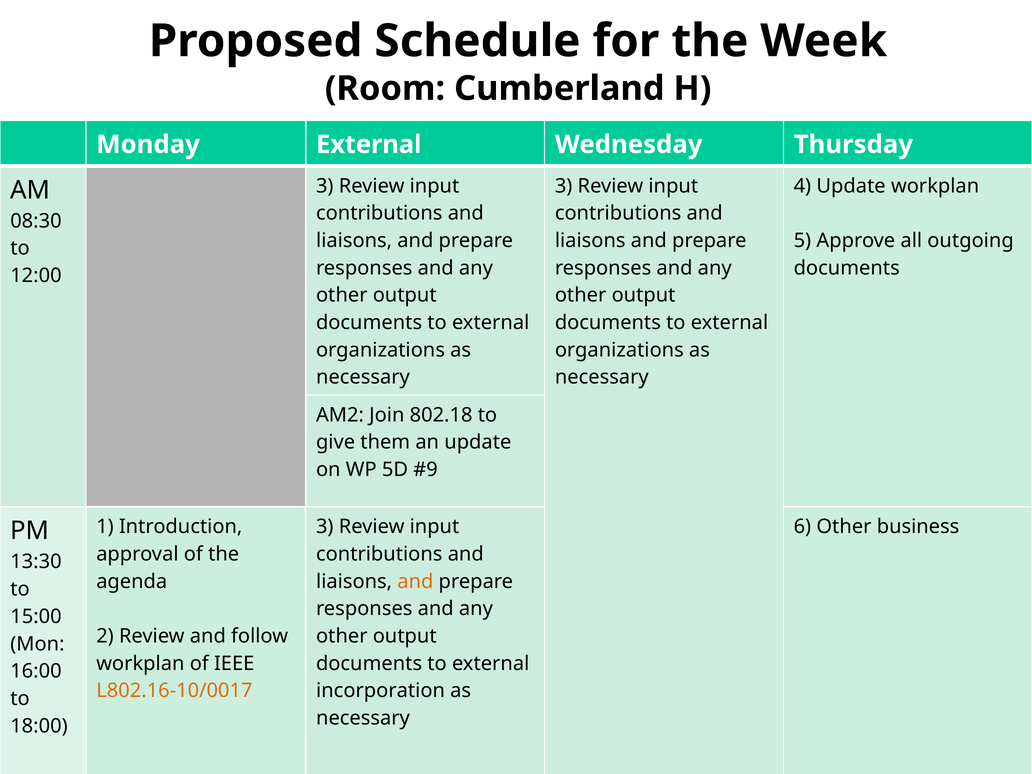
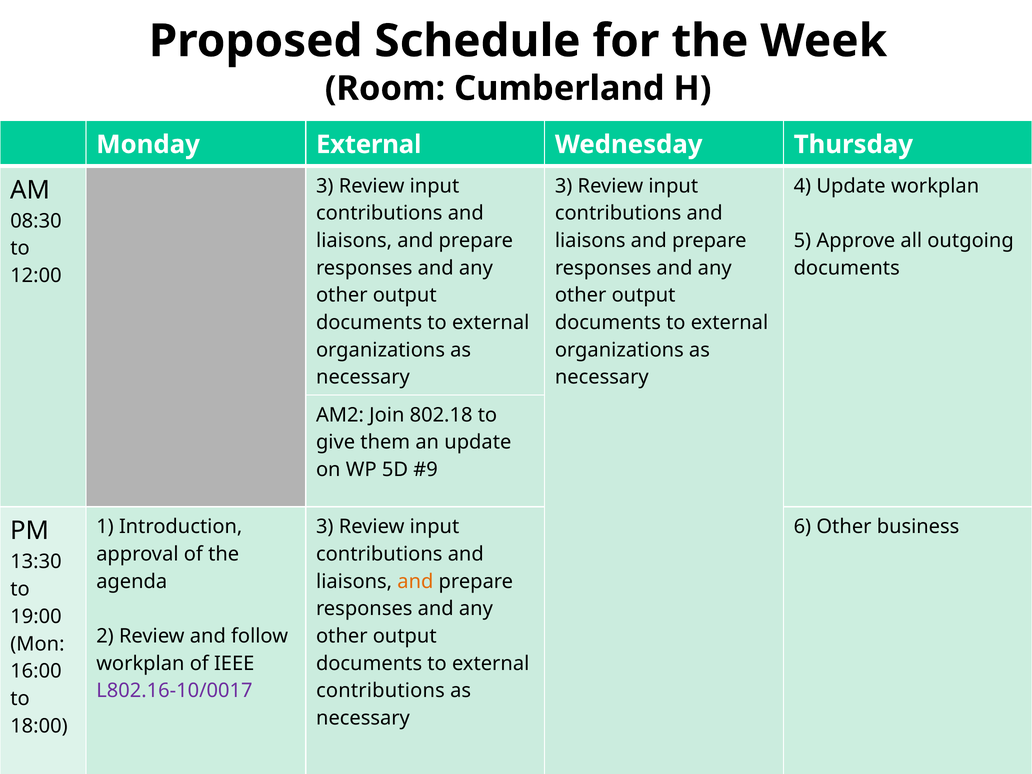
15:00: 15:00 -> 19:00
L802.16-10/0017 colour: orange -> purple
incorporation at (381, 691): incorporation -> contributions
